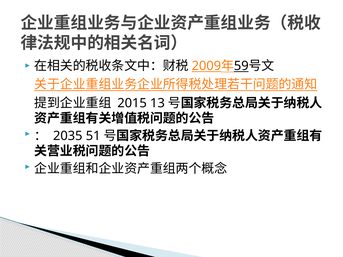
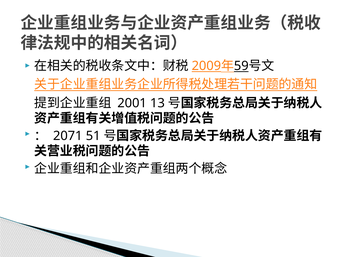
2015: 2015 -> 2001
2035: 2035 -> 2071
